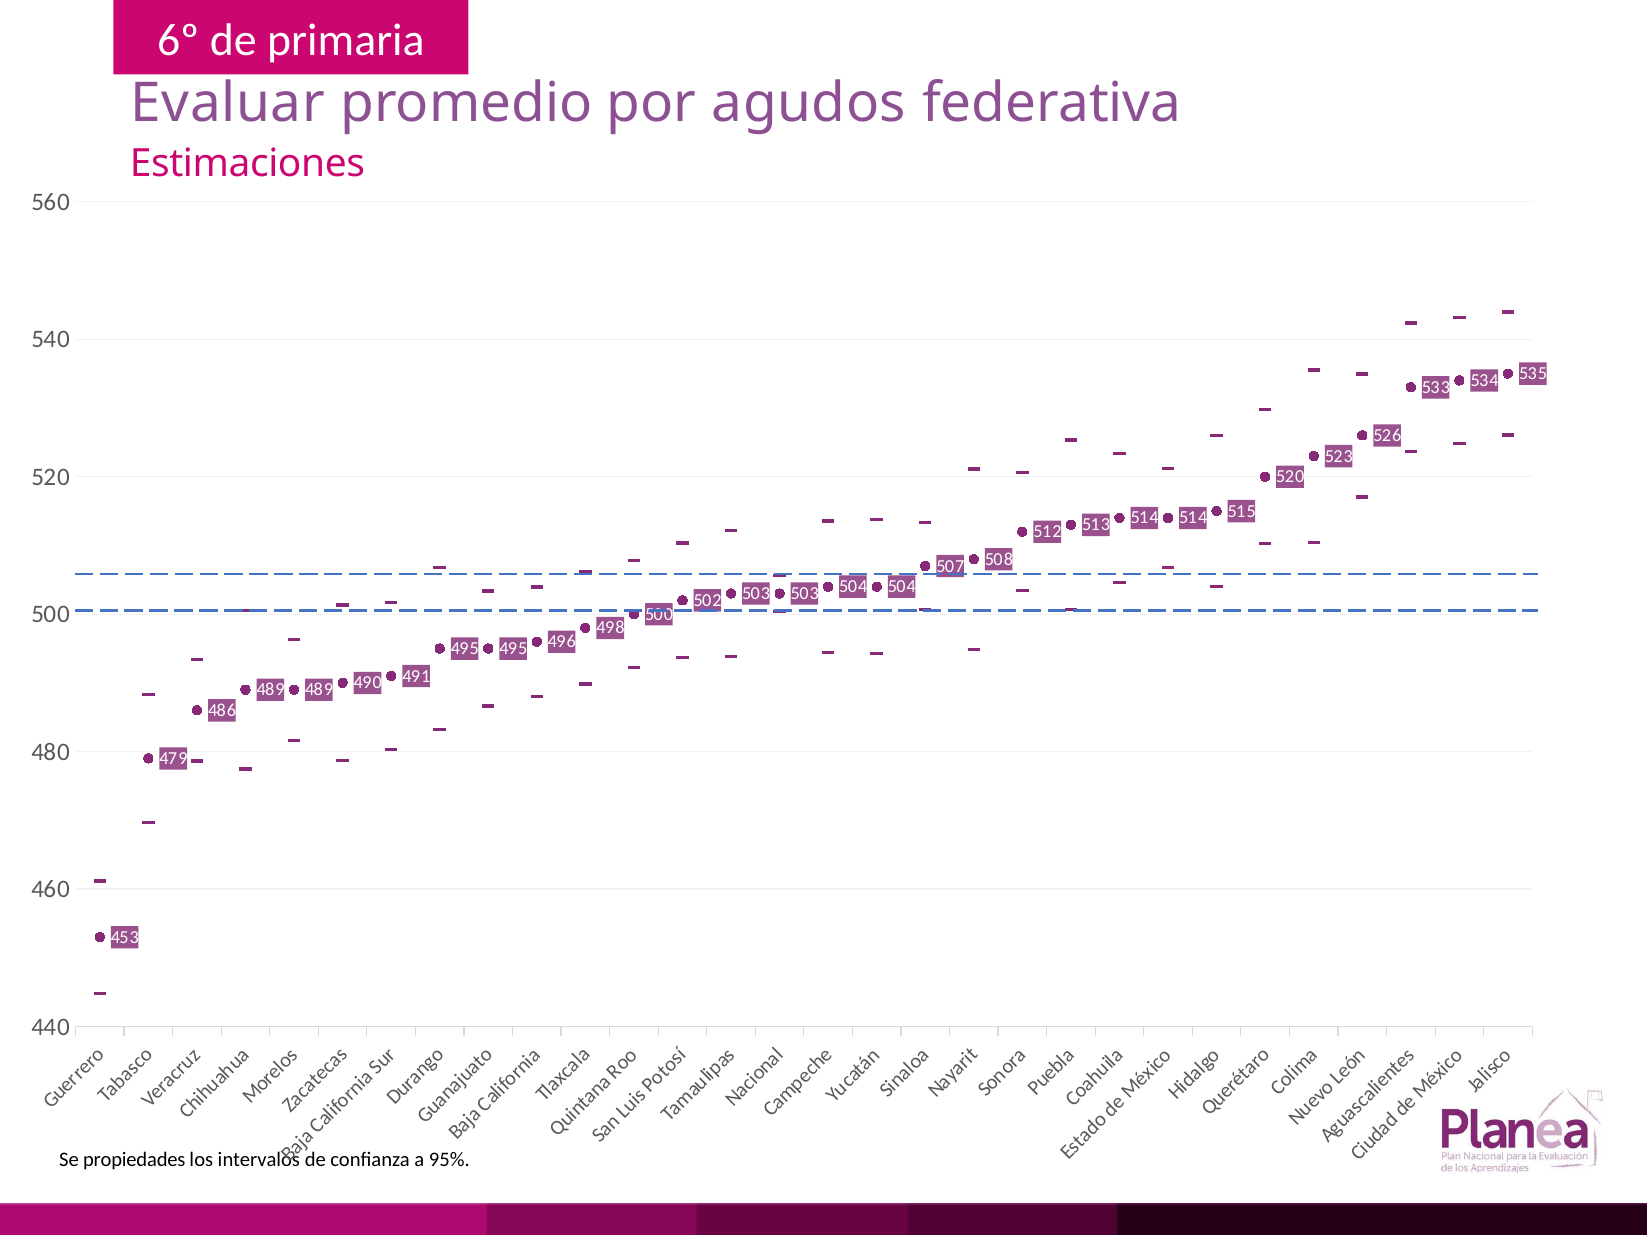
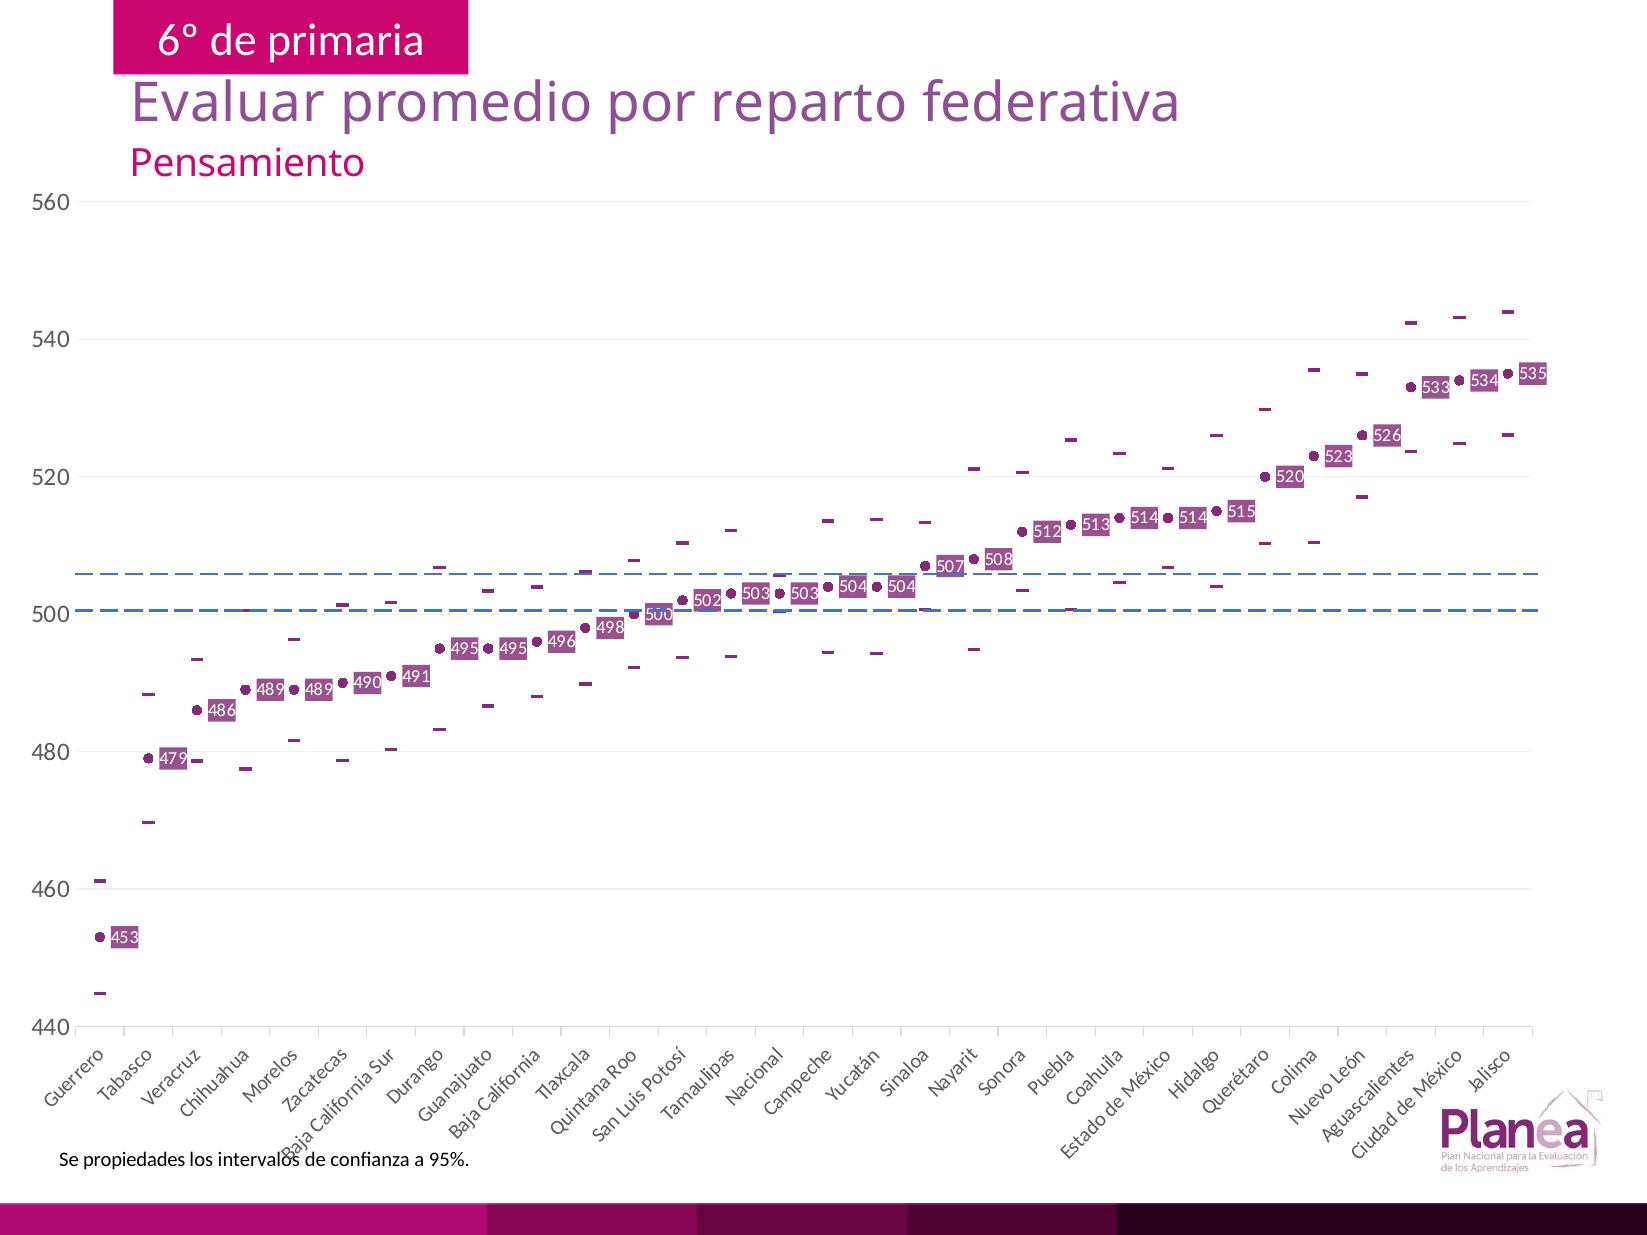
agudos: agudos -> reparto
Estimaciones: Estimaciones -> Pensamiento
